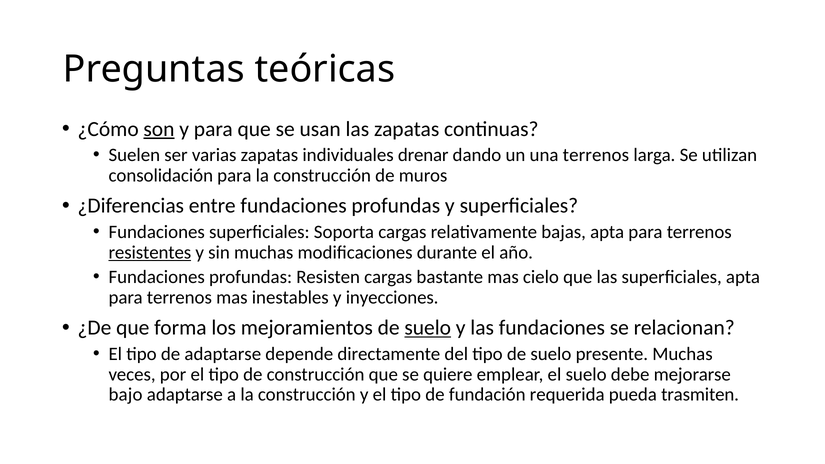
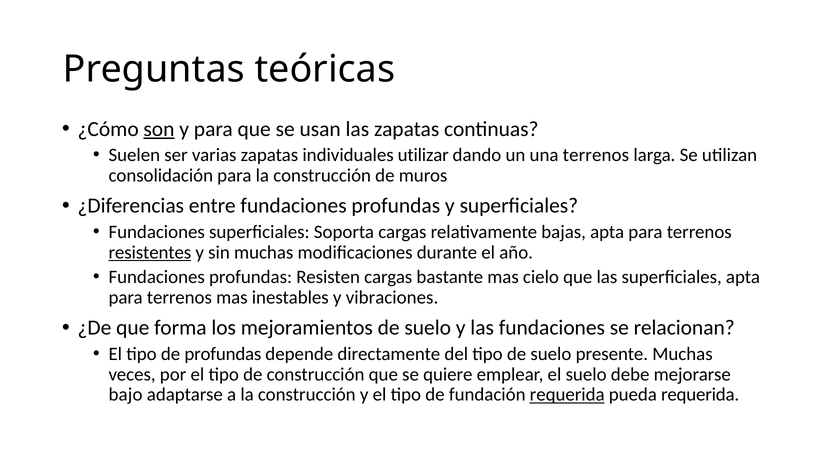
drenar: drenar -> utilizar
inyecciones: inyecciones -> vibraciones
suelo at (428, 328) underline: present -> none
de adaptarse: adaptarse -> profundas
requerida at (567, 395) underline: none -> present
pueda trasmiten: trasmiten -> requerida
